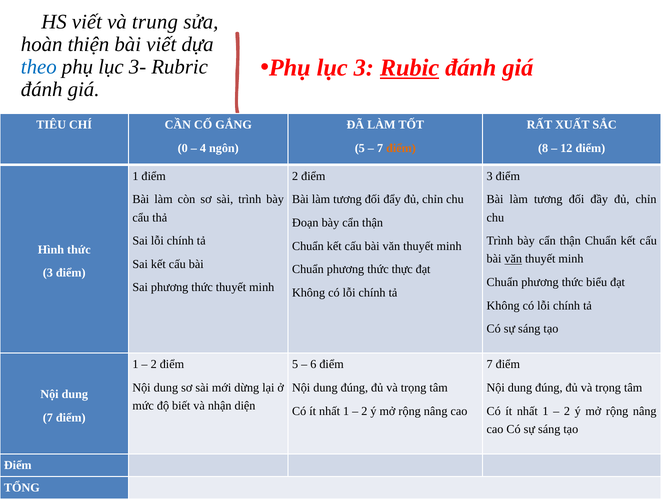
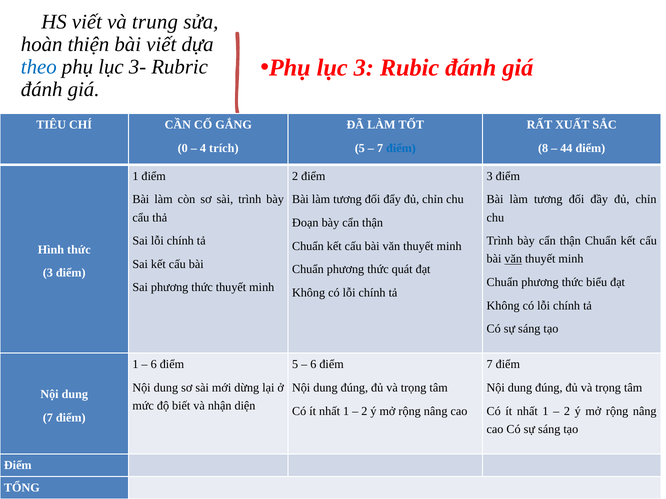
Rubic underline: present -> none
ngôn: ngôn -> trích
điểm at (401, 148) colour: orange -> blue
12: 12 -> 44
thực: thực -> quát
2 at (154, 365): 2 -> 6
